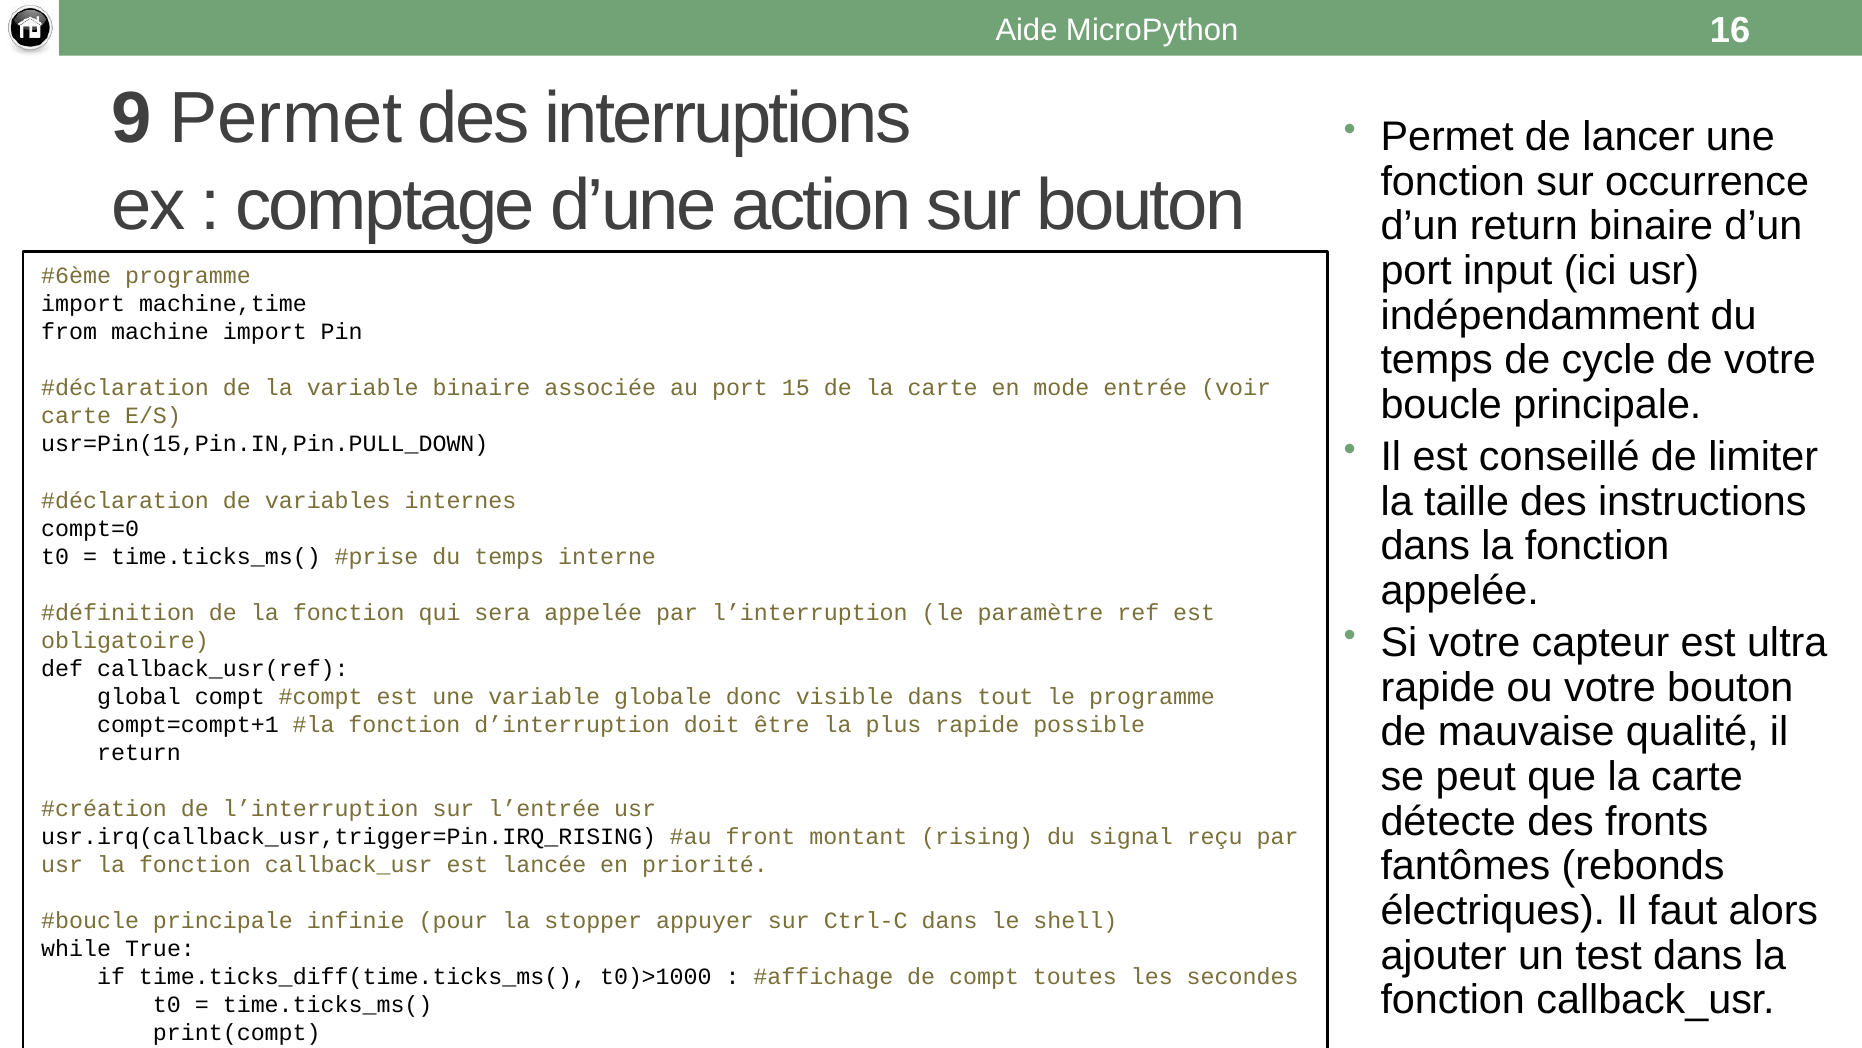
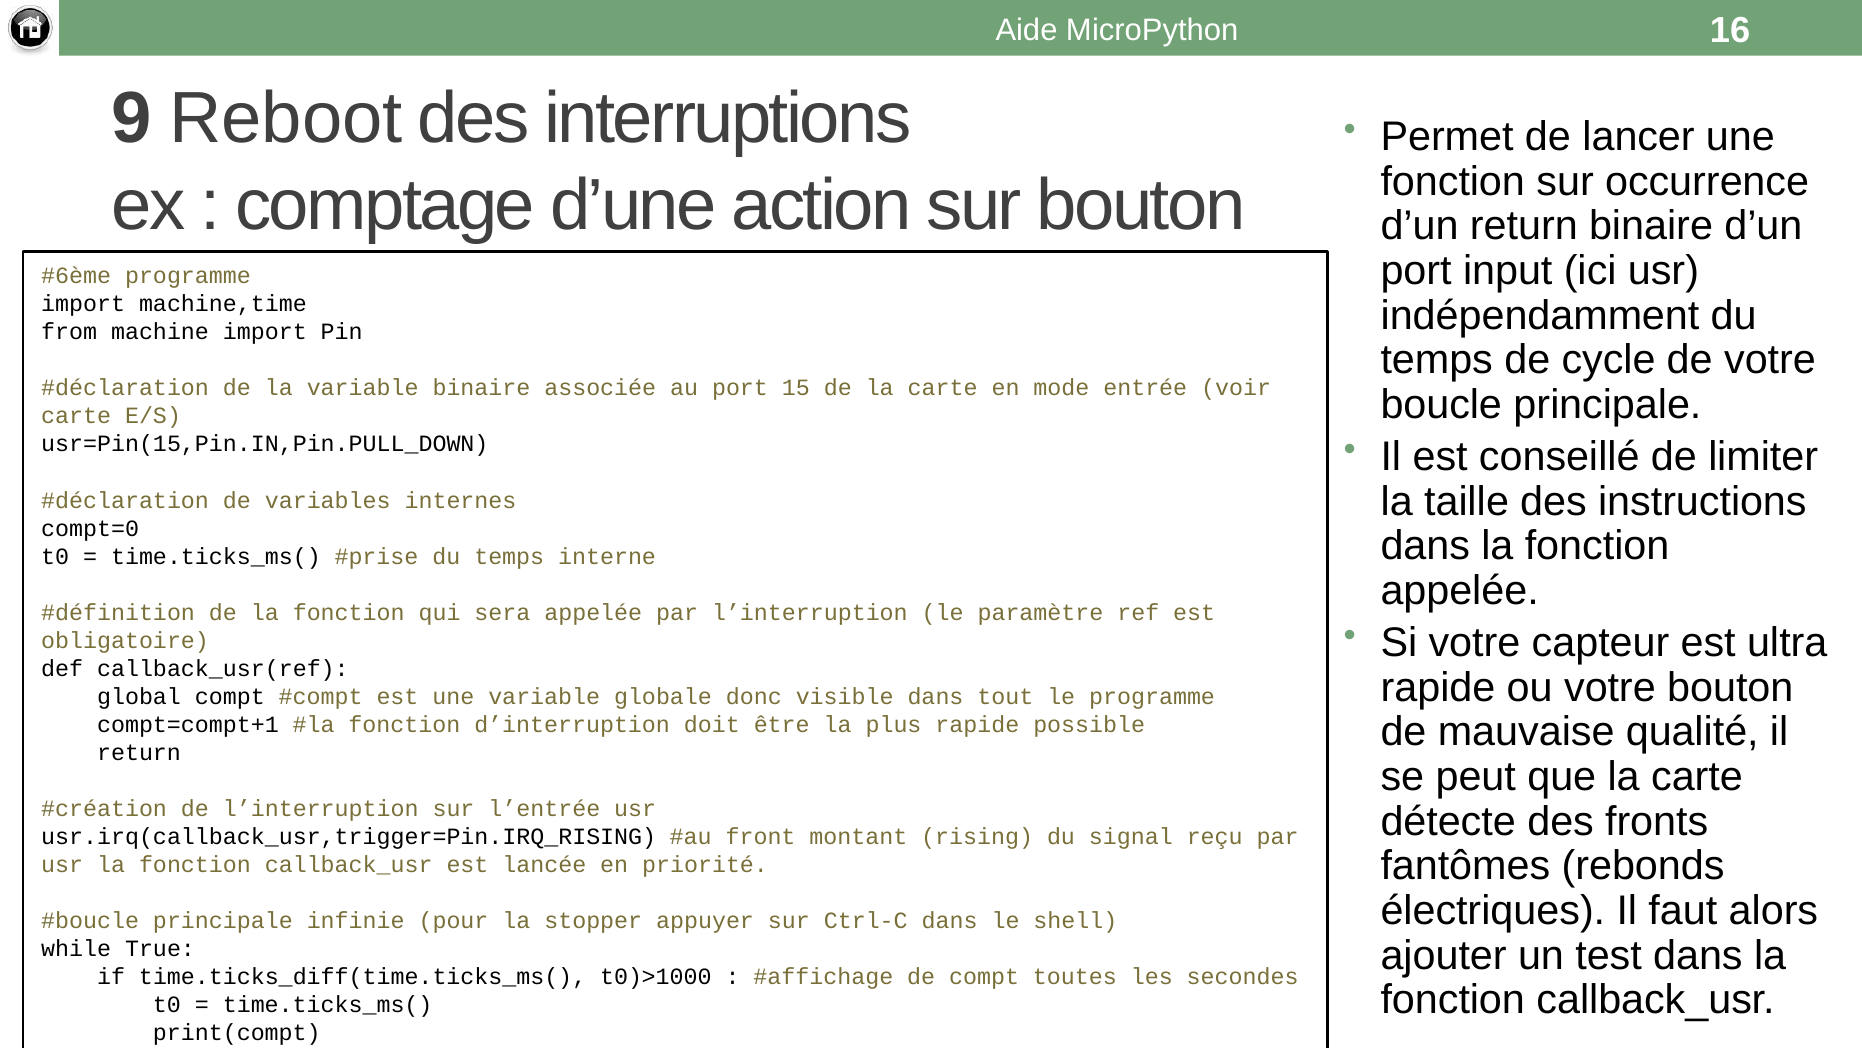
9 Permet: Permet -> Reboot
